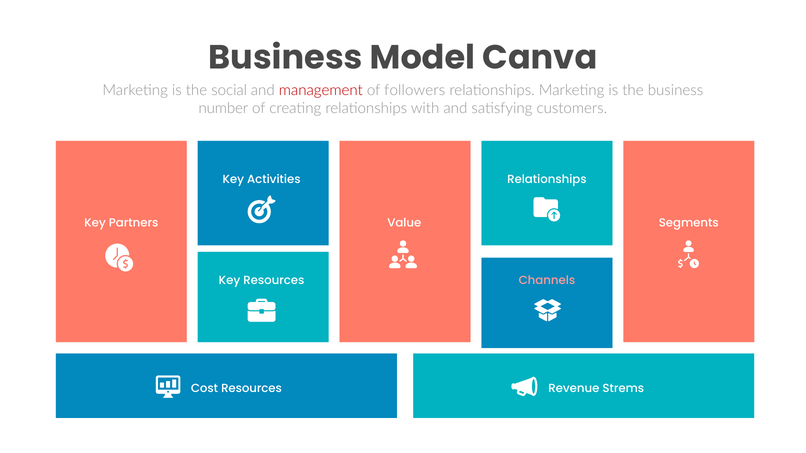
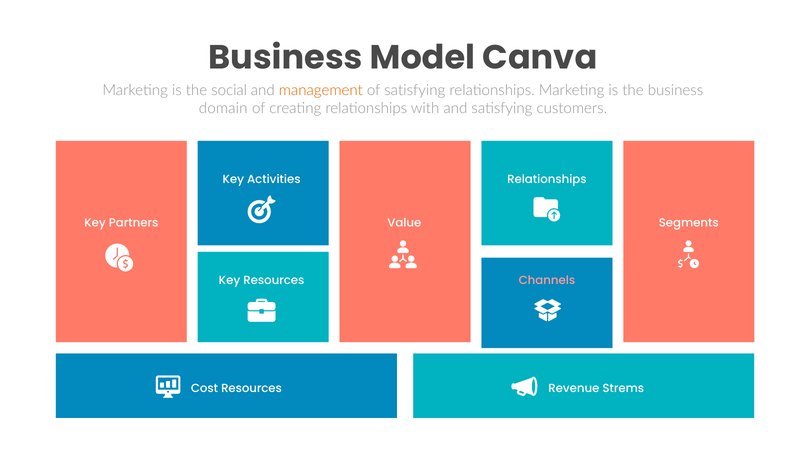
management colour: red -> orange
of followers: followers -> satisfying
number: number -> domain
